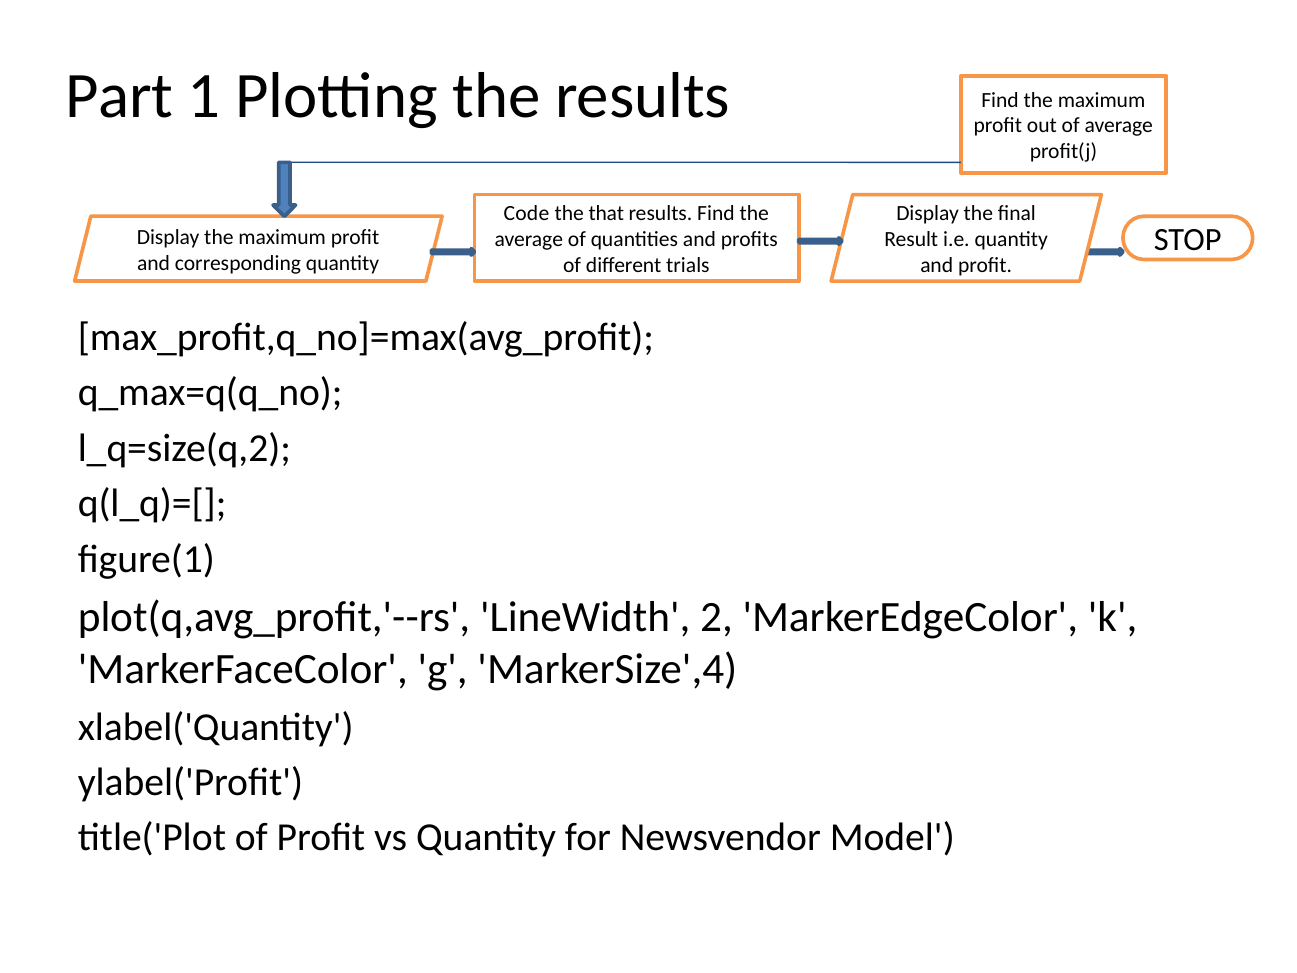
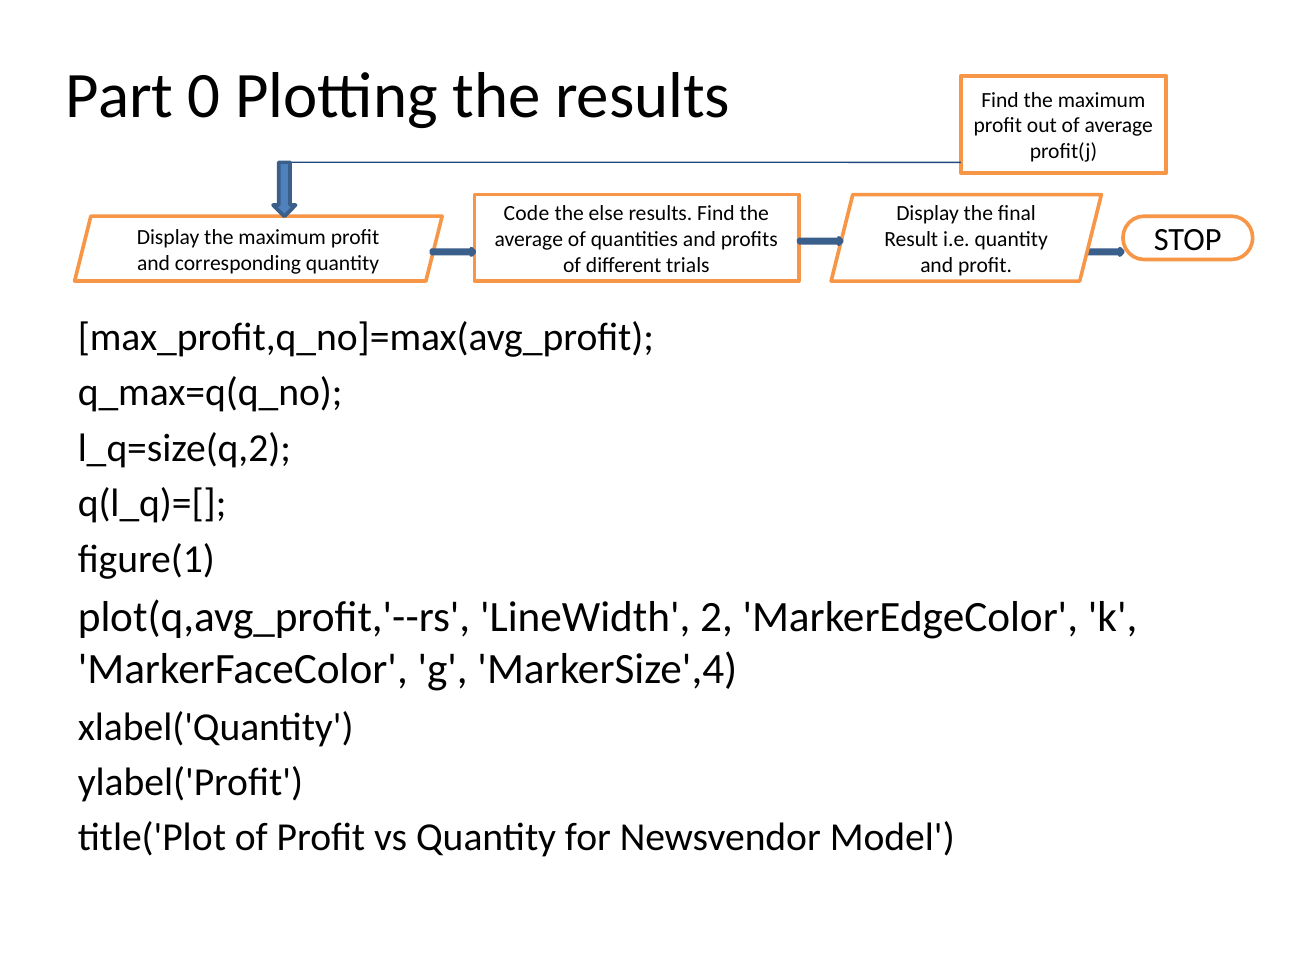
1: 1 -> 0
that: that -> else
